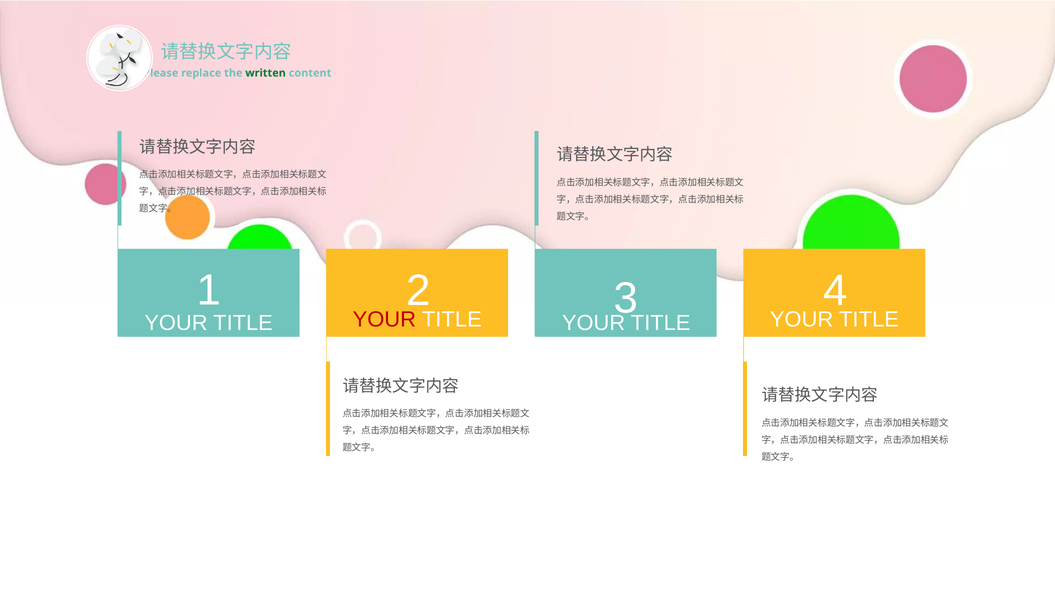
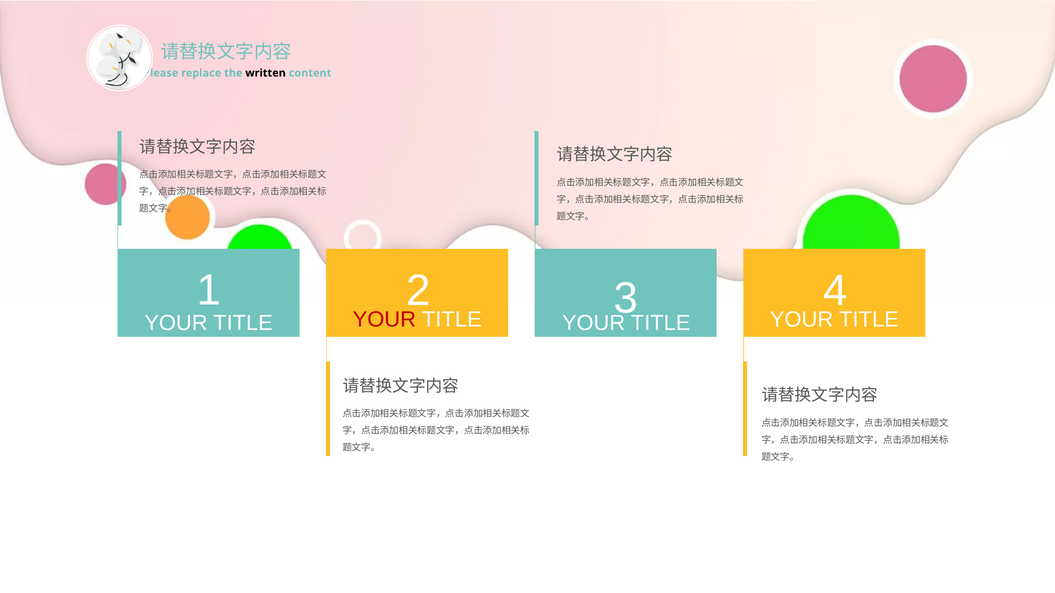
written colour: green -> black
